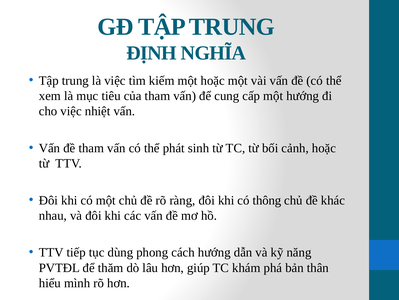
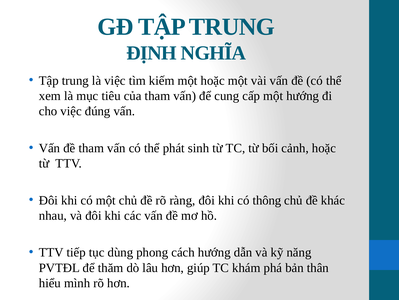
nhiệt: nhiệt -> đúng
